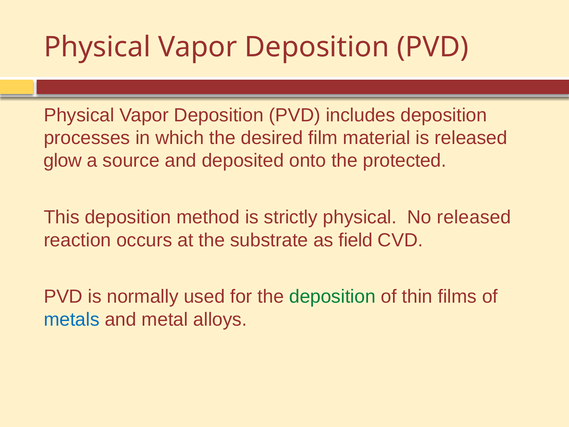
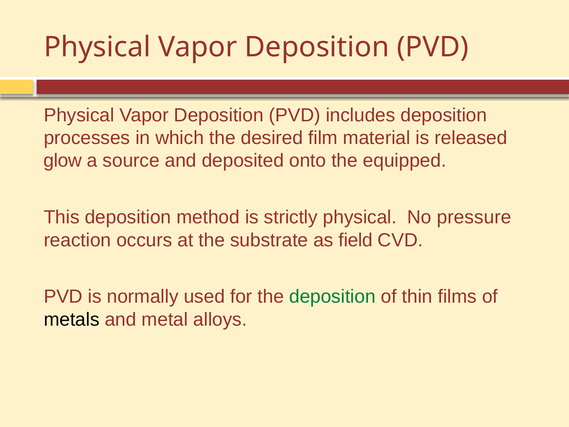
protected: protected -> equipped
No released: released -> pressure
metals colour: blue -> black
